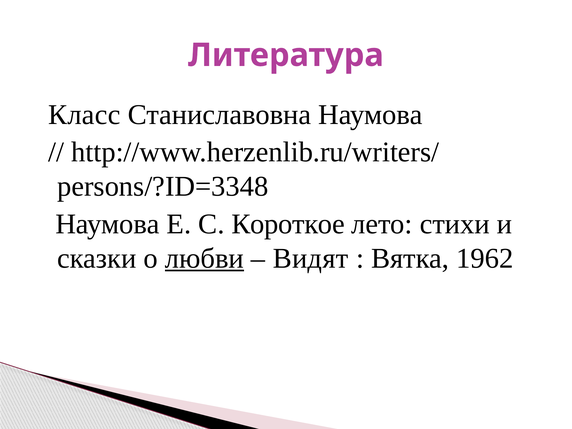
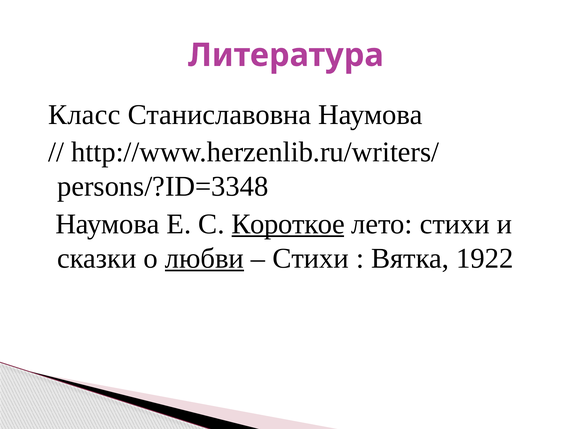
Короткое underline: none -> present
Видят at (310, 258): Видят -> Стихи
1962: 1962 -> 1922
